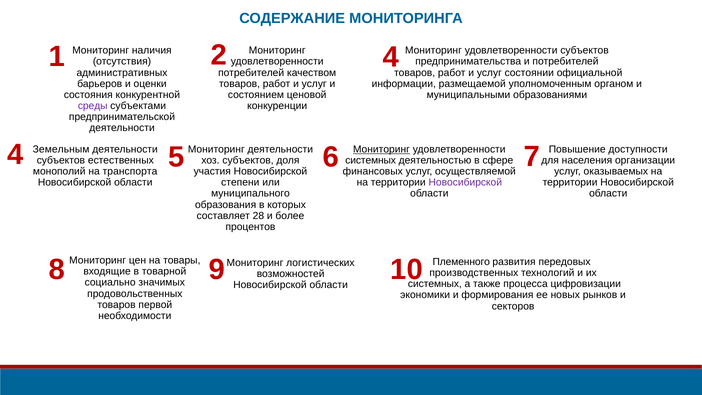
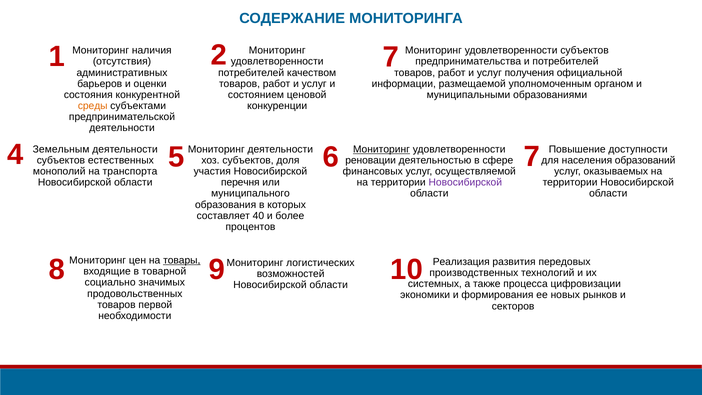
1 4: 4 -> 7
состоянии: состоянии -> получения
среды colour: purple -> orange
системных at (371, 160): системных -> реновации
организации: организации -> образований
степени: степени -> перечня
28: 28 -> 40
товары underline: none -> present
Племенного: Племенного -> Реализация
